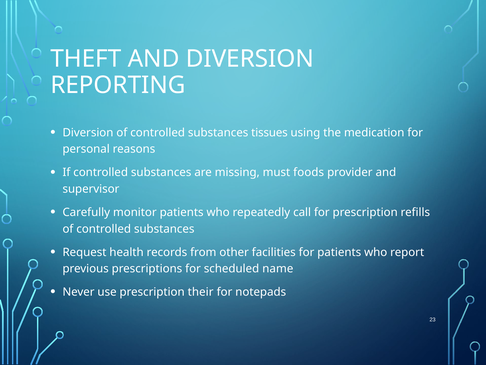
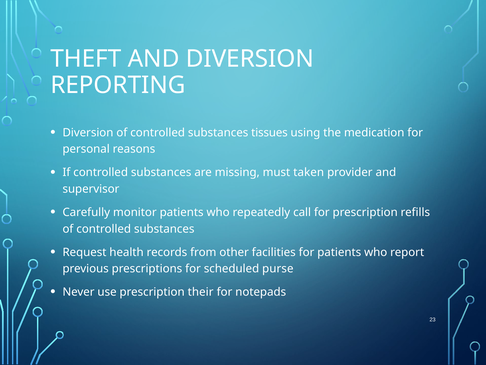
foods: foods -> taken
name: name -> purse
